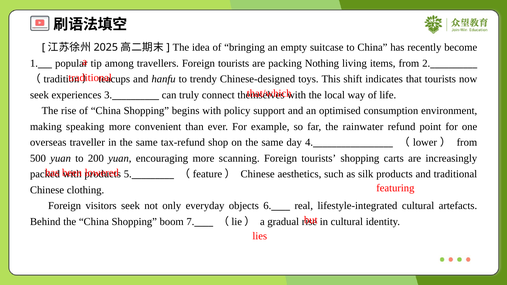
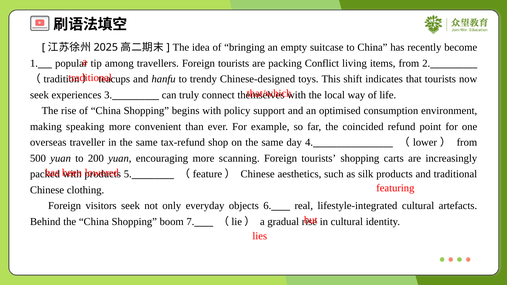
Nothing: Nothing -> Conflict
rainwater: rainwater -> coincided
